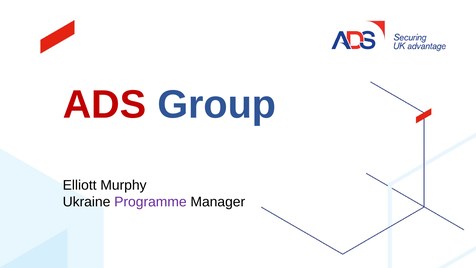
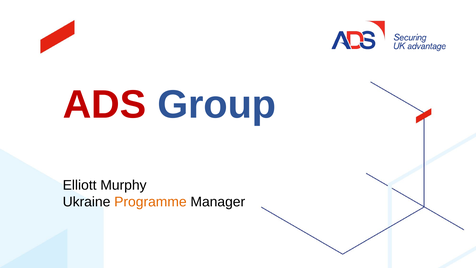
Programme colour: purple -> orange
